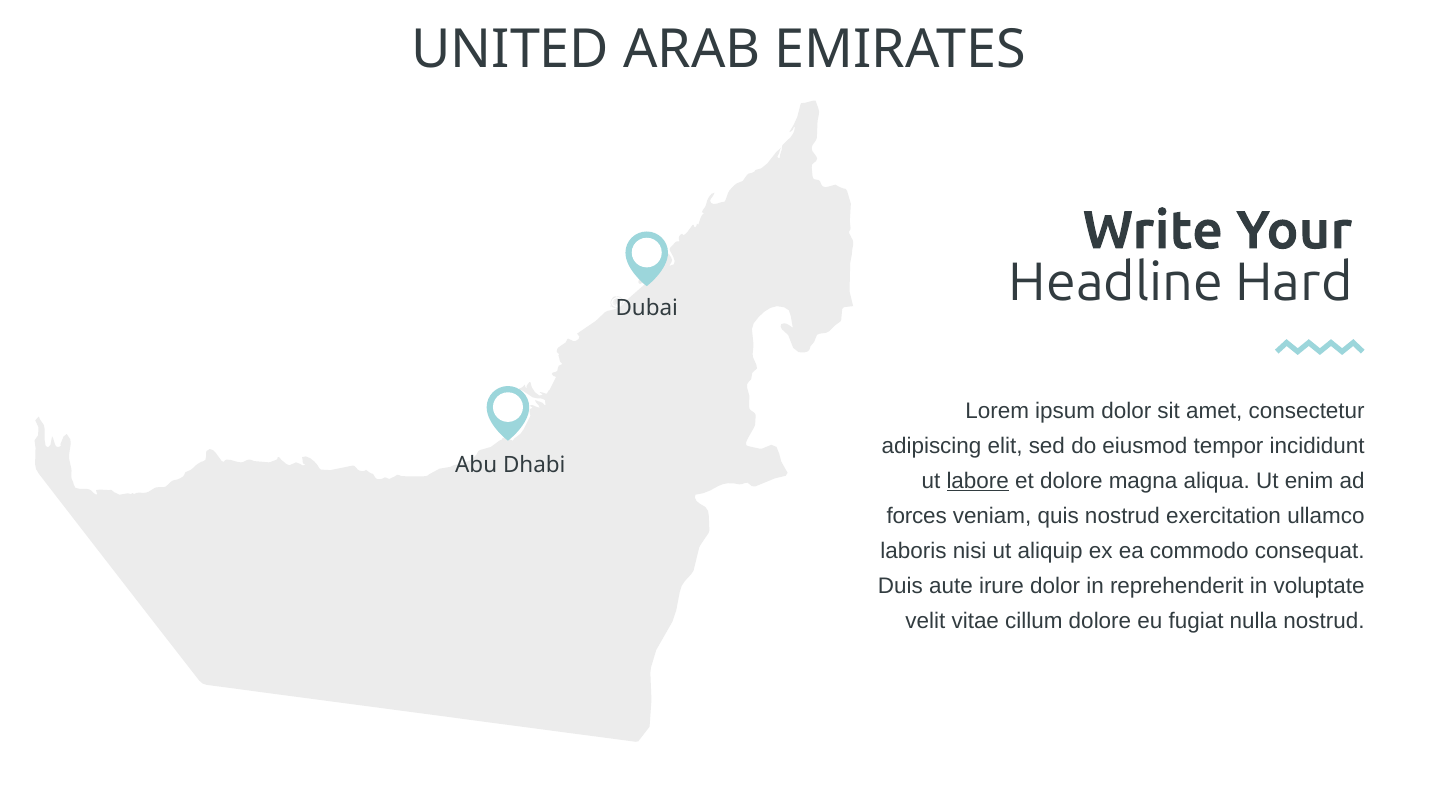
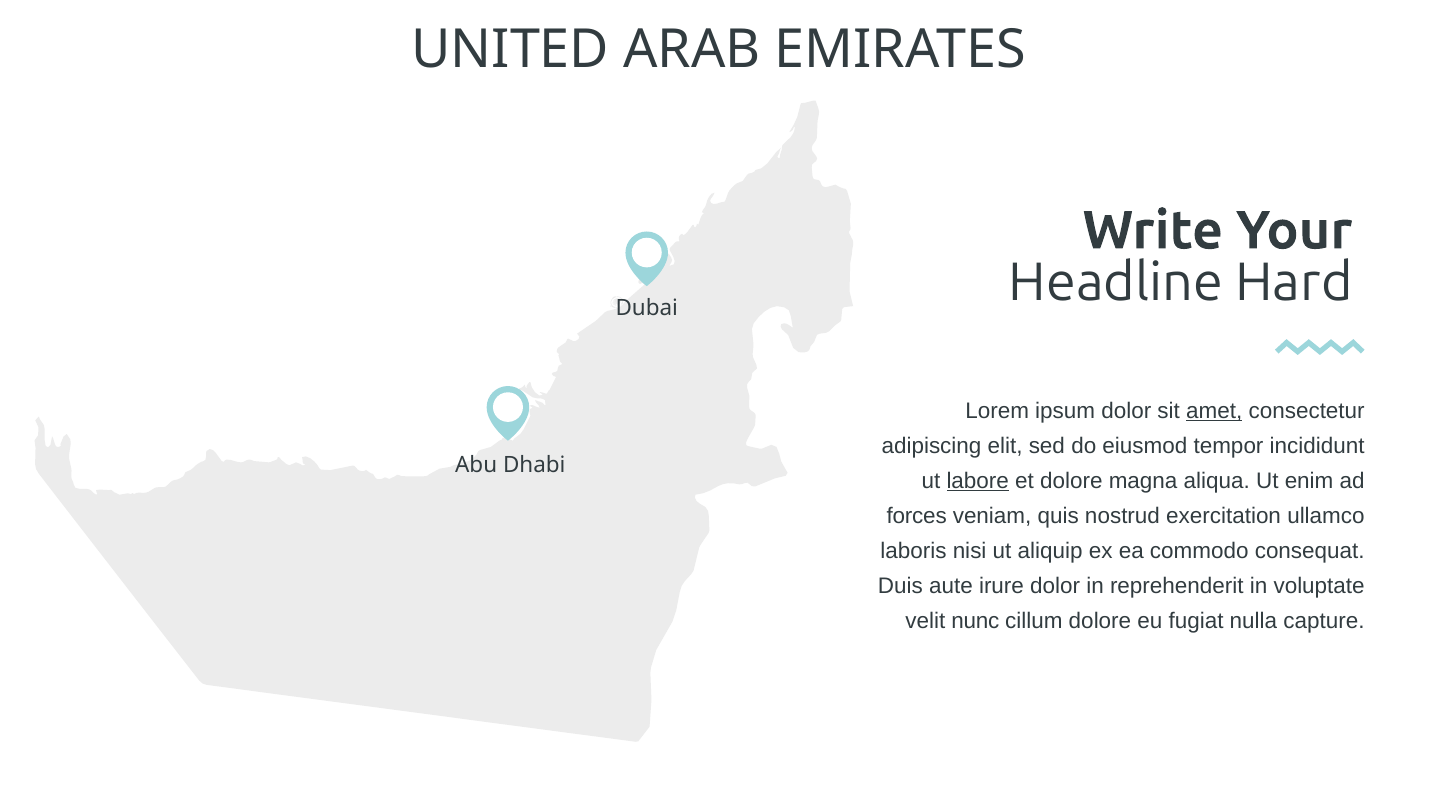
amet underline: none -> present
vitae: vitae -> nunc
nulla nostrud: nostrud -> capture
